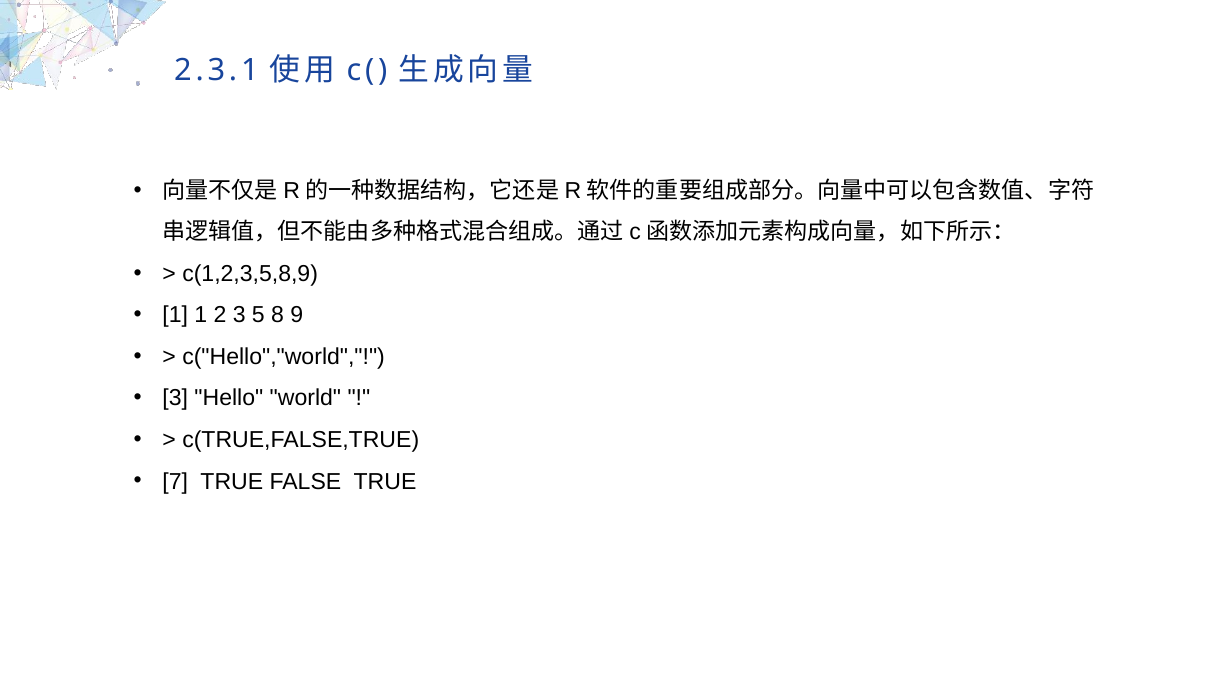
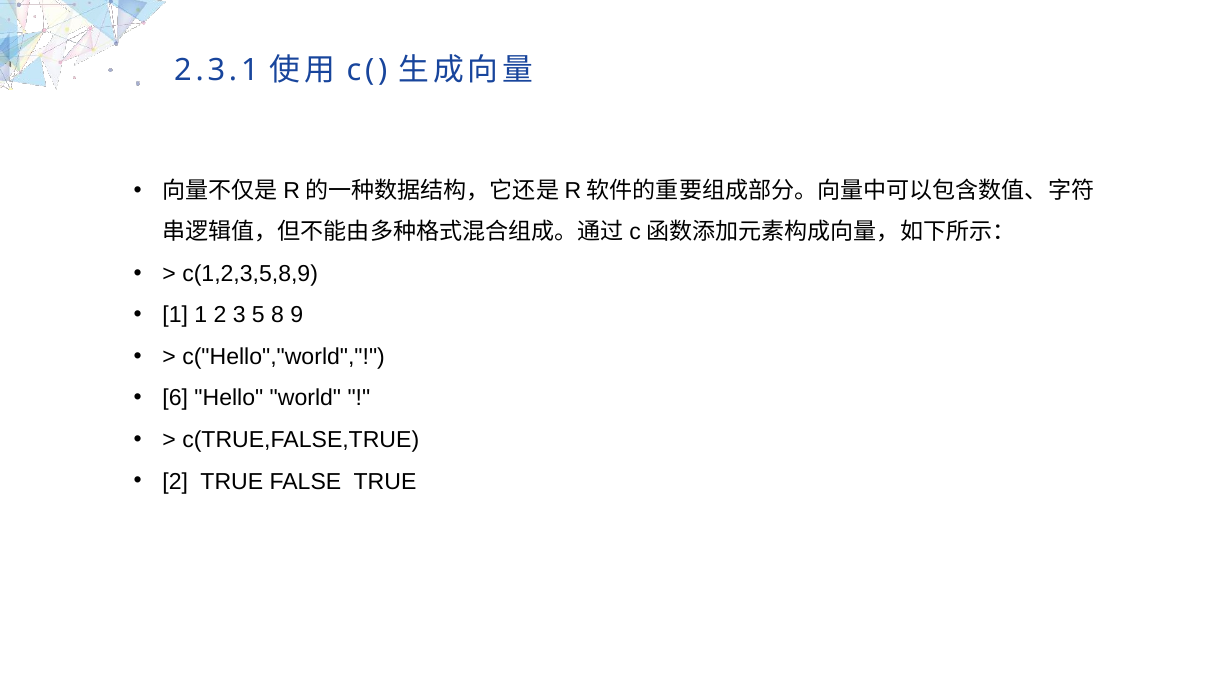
3 at (175, 398): 3 -> 6
7 at (175, 481): 7 -> 2
